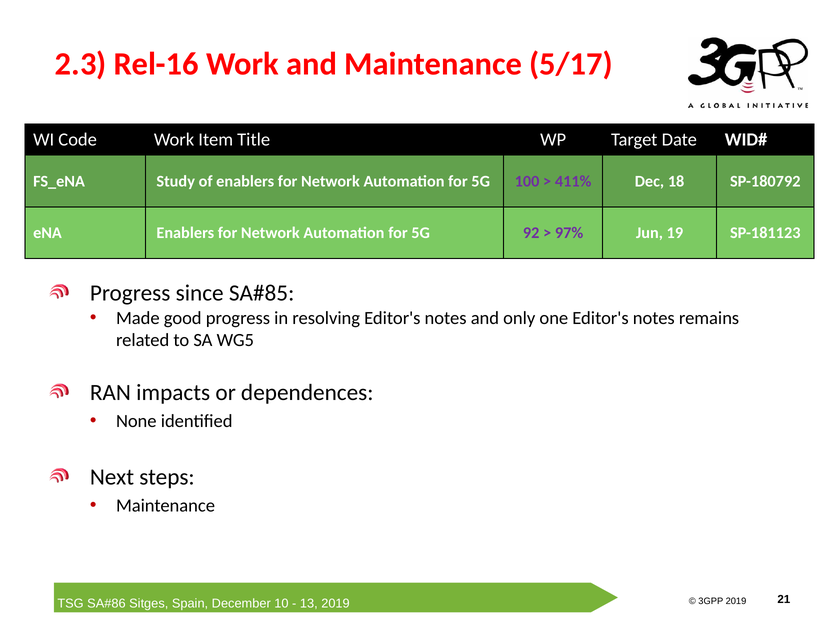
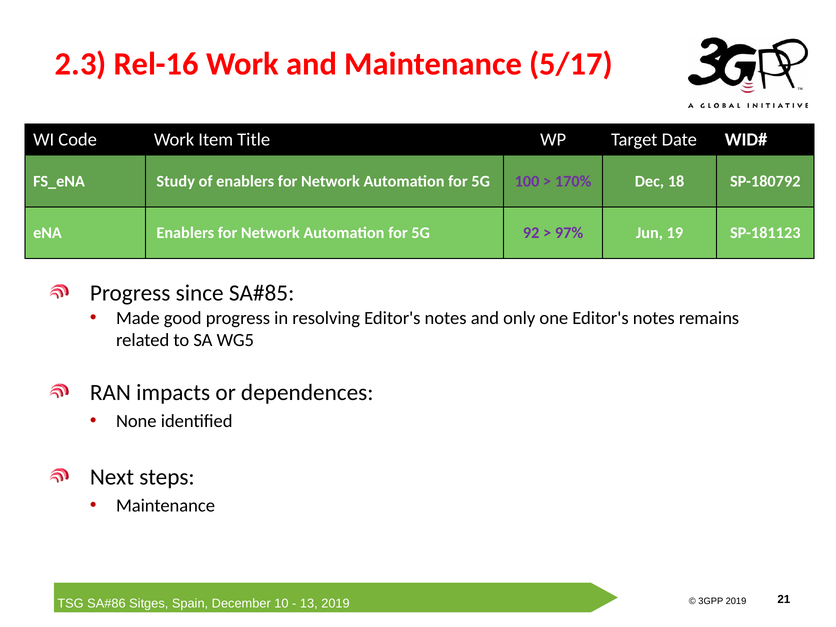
411%: 411% -> 170%
